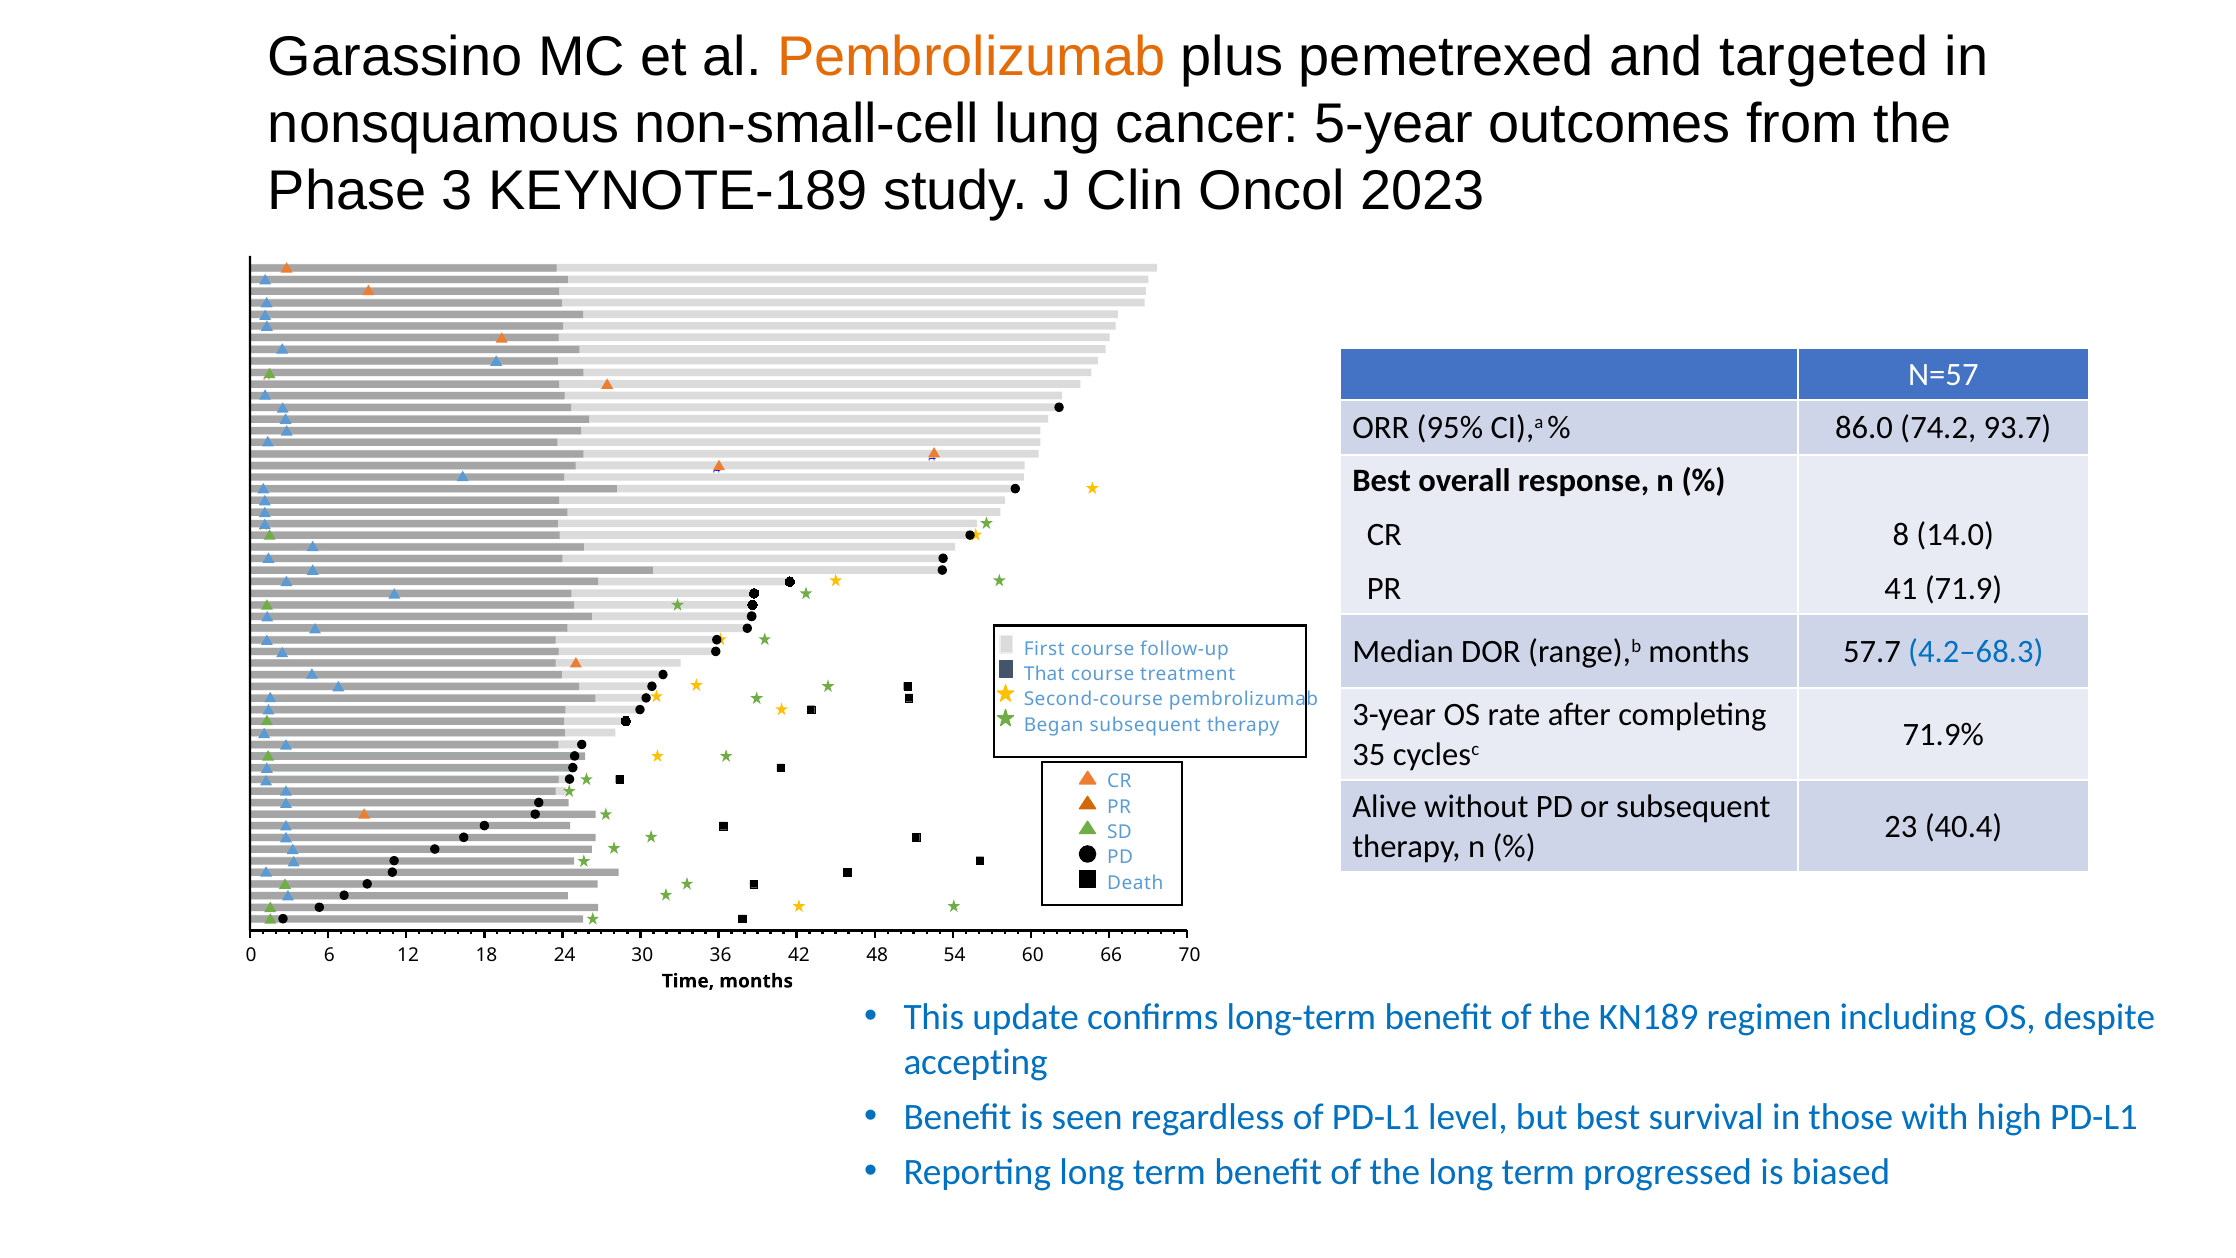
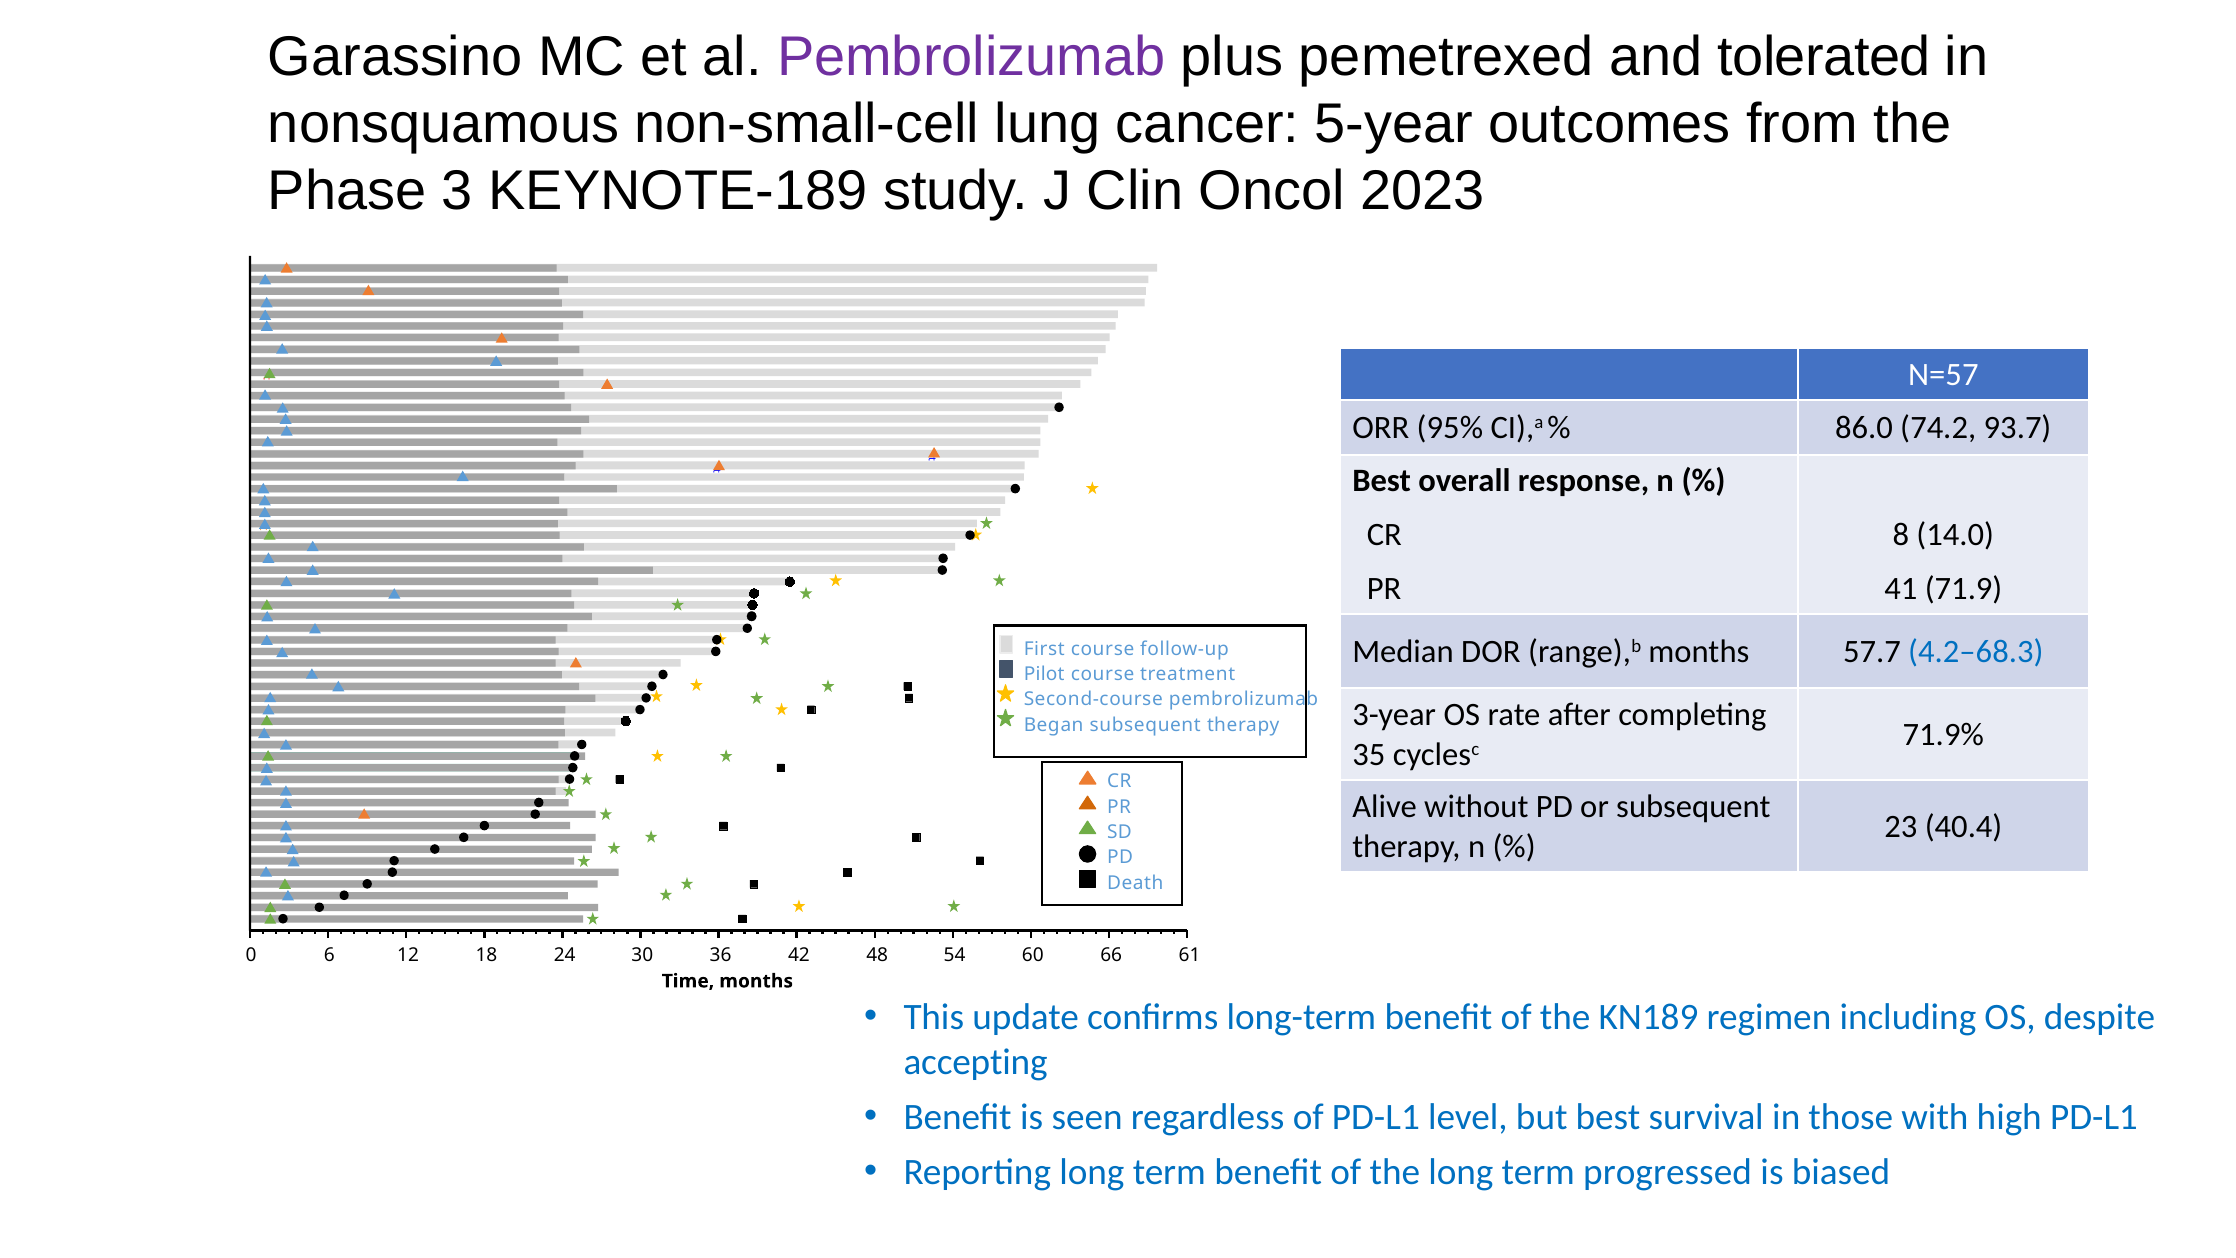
Pembrolizumab at (971, 57) colour: orange -> purple
targeted: targeted -> tolerated
That: That -> Pilot
70: 70 -> 61
